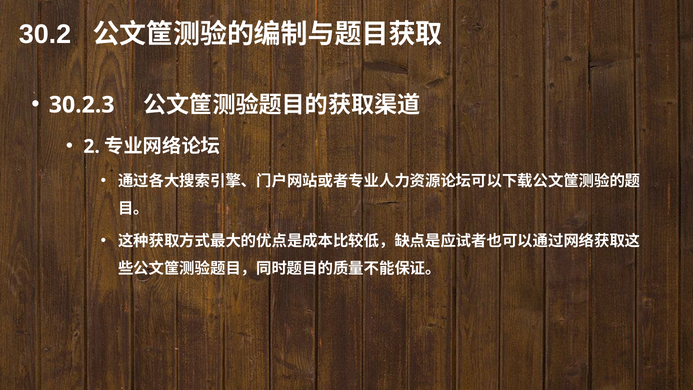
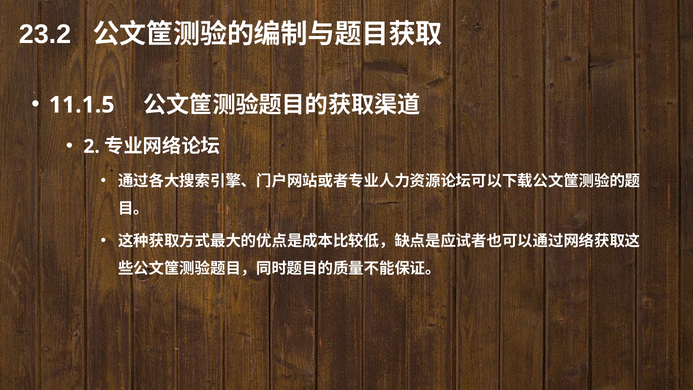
30.2: 30.2 -> 23.2
30.2.3: 30.2.3 -> 11.1.5
